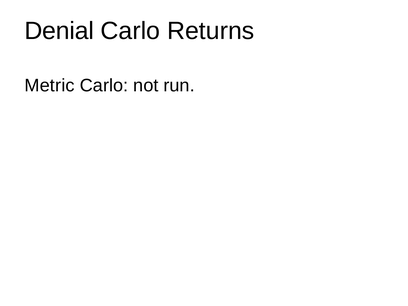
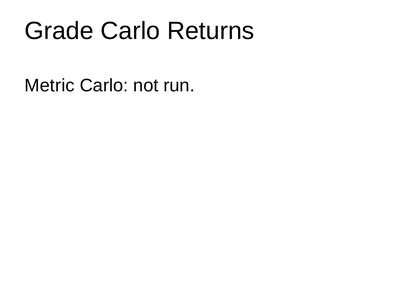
Denial: Denial -> Grade
